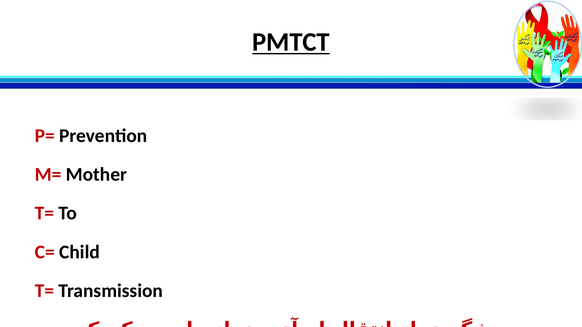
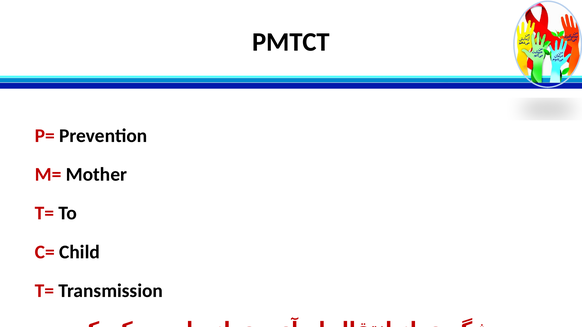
PMTCT underline: present -> none
